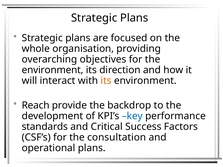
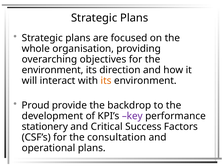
Reach: Reach -> Proud
key colour: blue -> purple
standards: standards -> stationery
